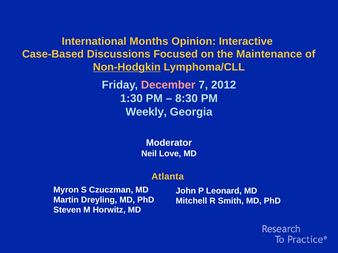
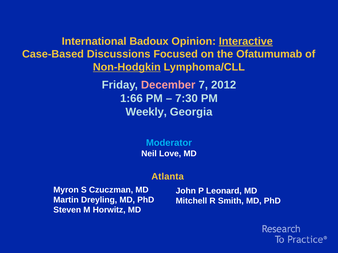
Months: Months -> Badoux
Interactive underline: none -> present
Maintenance: Maintenance -> Ofatumumab
1:30: 1:30 -> 1:66
8:30: 8:30 -> 7:30
Moderator colour: white -> light blue
